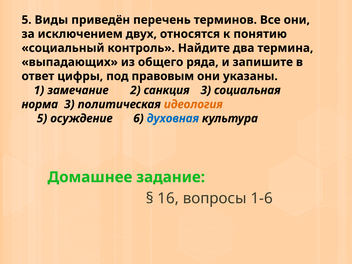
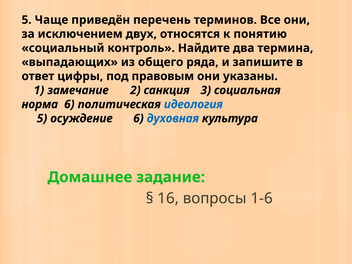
Виды: Виды -> Чаще
норма 3: 3 -> 6
идеология colour: orange -> blue
